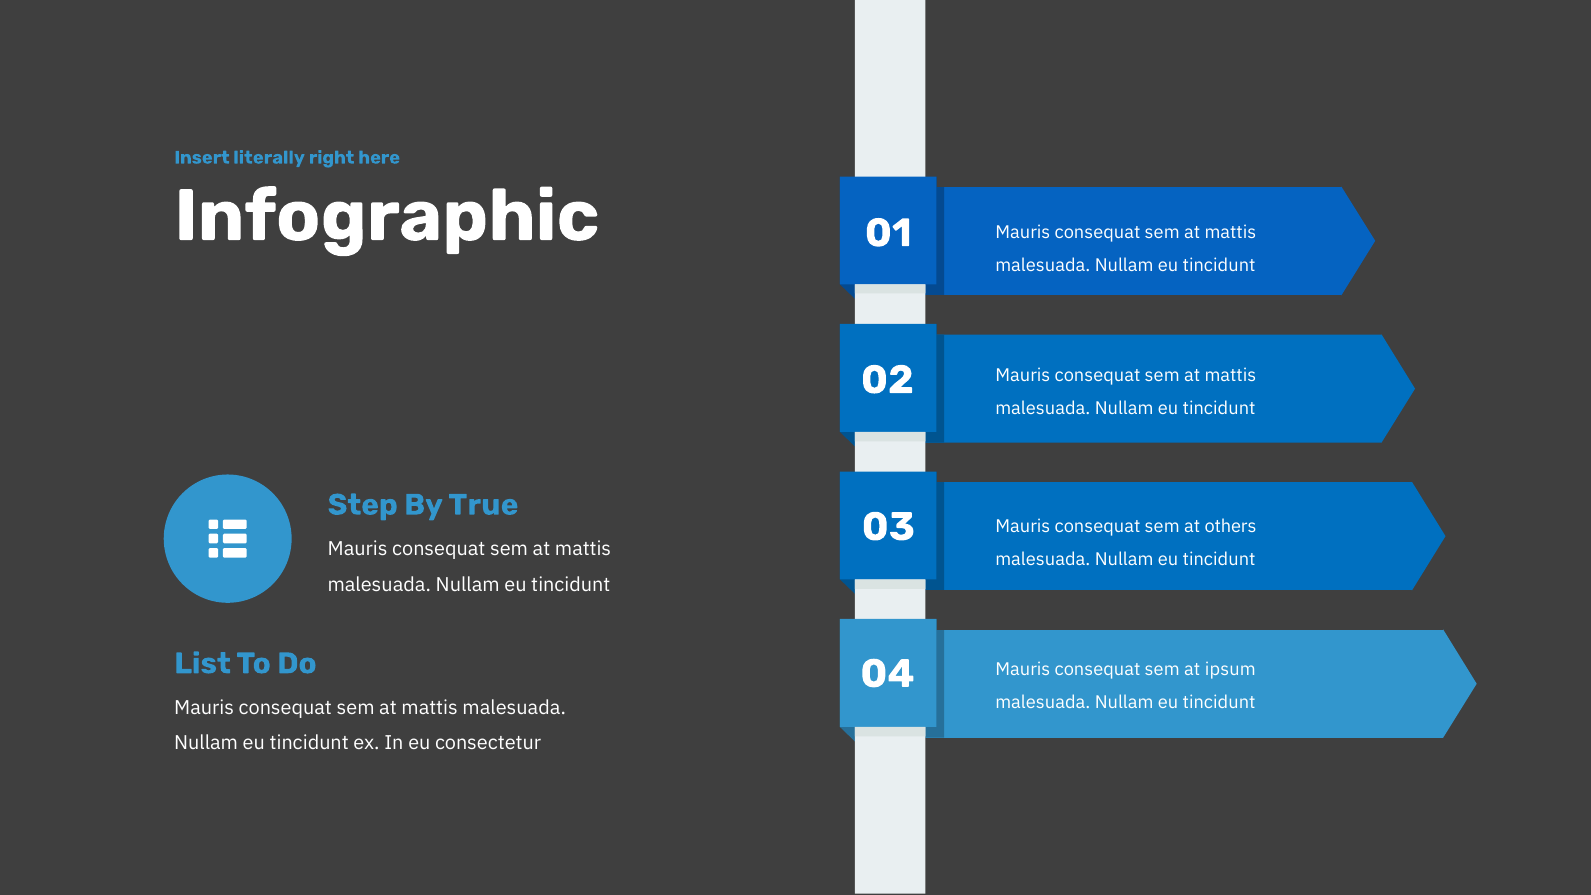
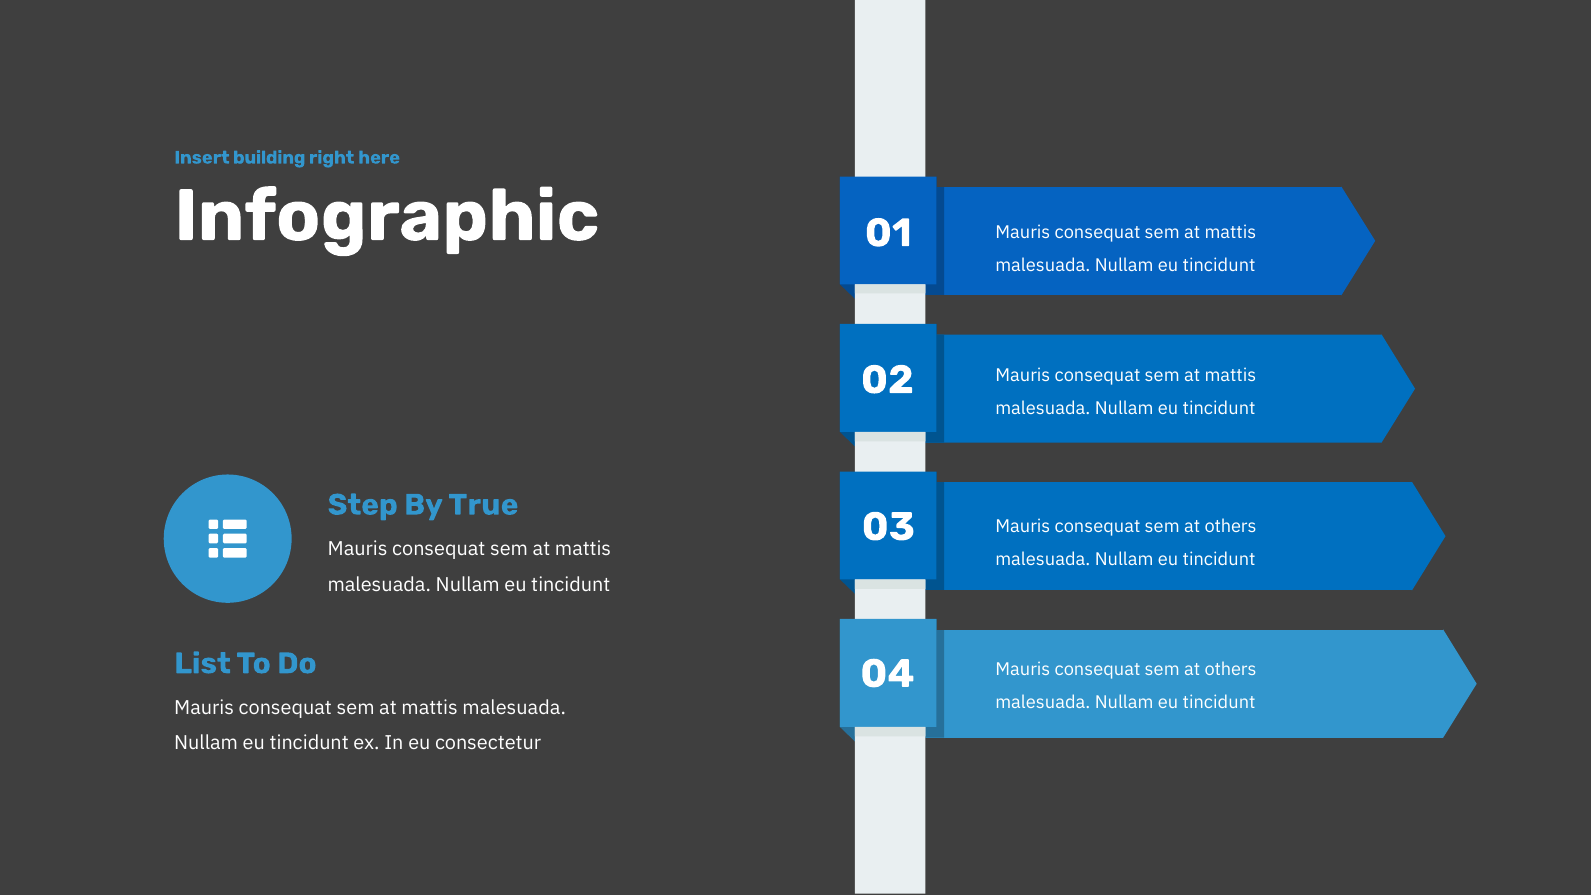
literally: literally -> building
ipsum at (1230, 670): ipsum -> others
